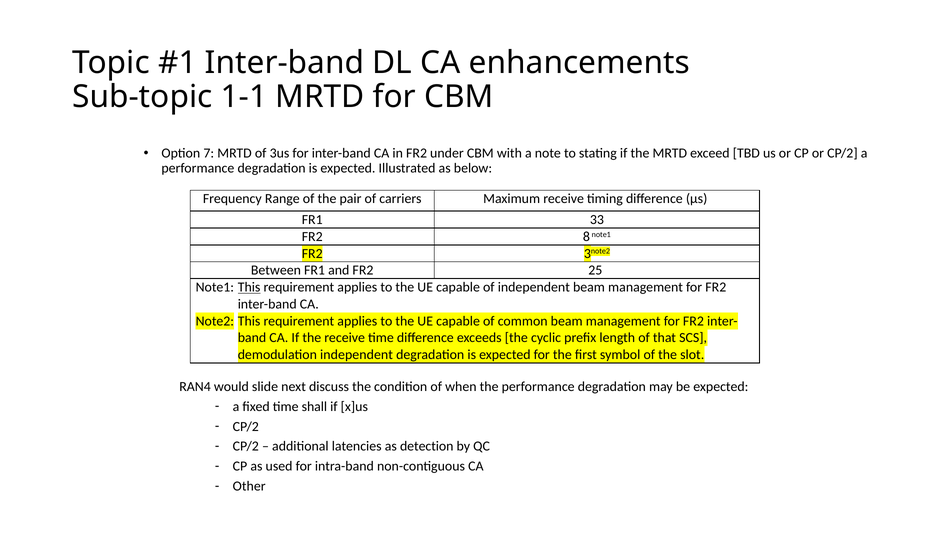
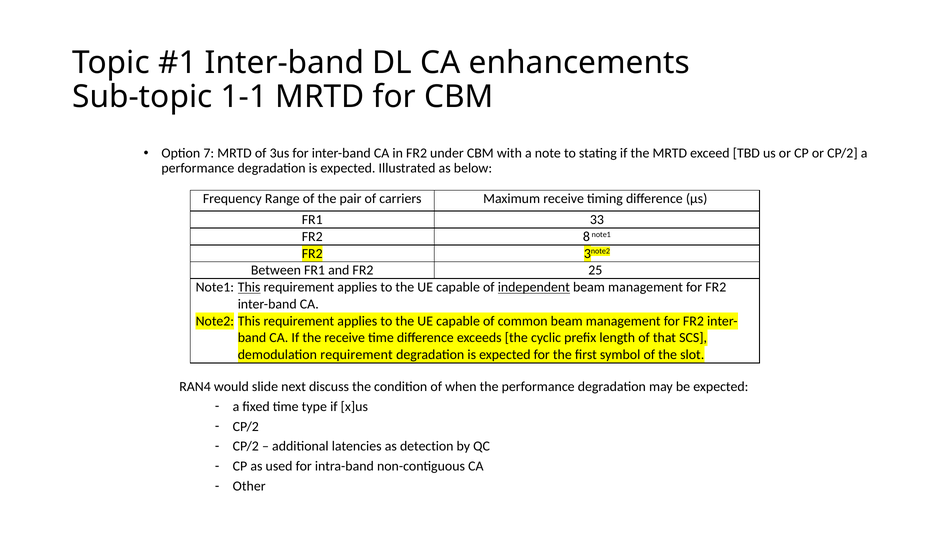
independent at (534, 287) underline: none -> present
demodulation independent: independent -> requirement
shall: shall -> type
